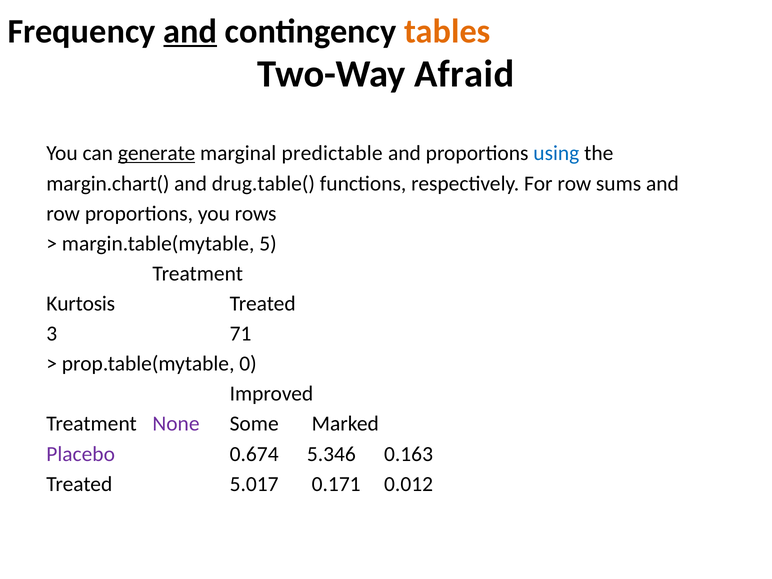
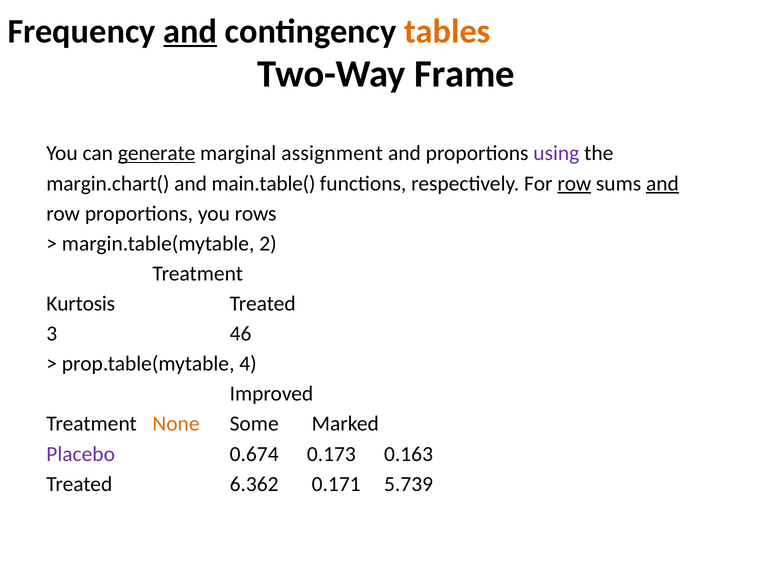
Afraid: Afraid -> Frame
predictable: predictable -> assignment
using colour: blue -> purple
drug.table(: drug.table( -> main.table(
row at (574, 183) underline: none -> present
and at (662, 183) underline: none -> present
5: 5 -> 2
71: 71 -> 46
0: 0 -> 4
None colour: purple -> orange
5.346: 5.346 -> 0.173
5.017: 5.017 -> 6.362
0.012: 0.012 -> 5.739
